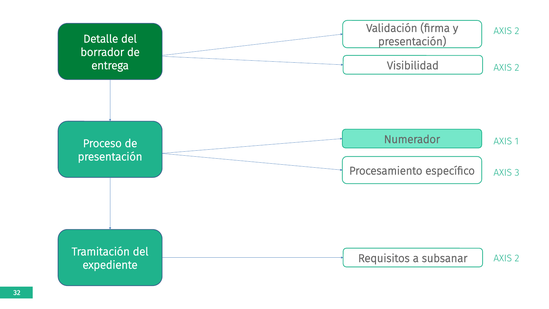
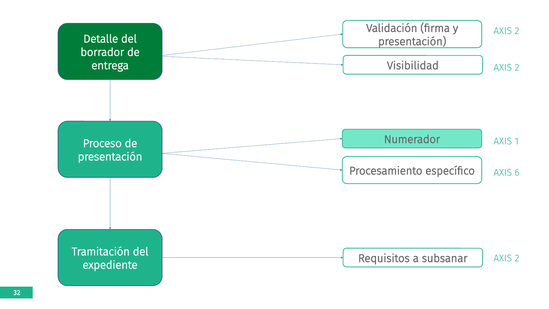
3: 3 -> 6
